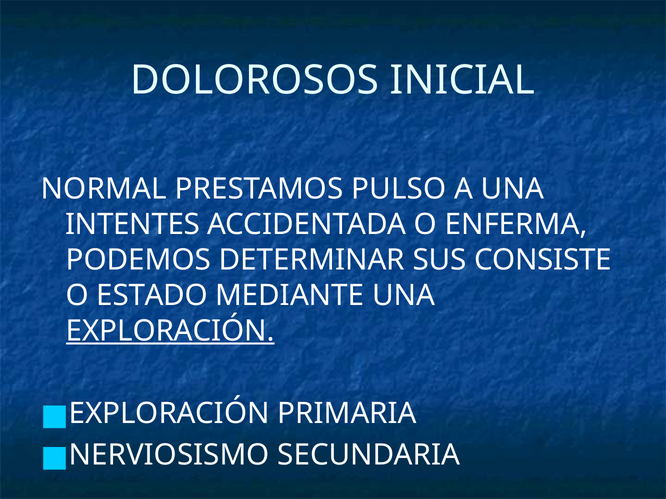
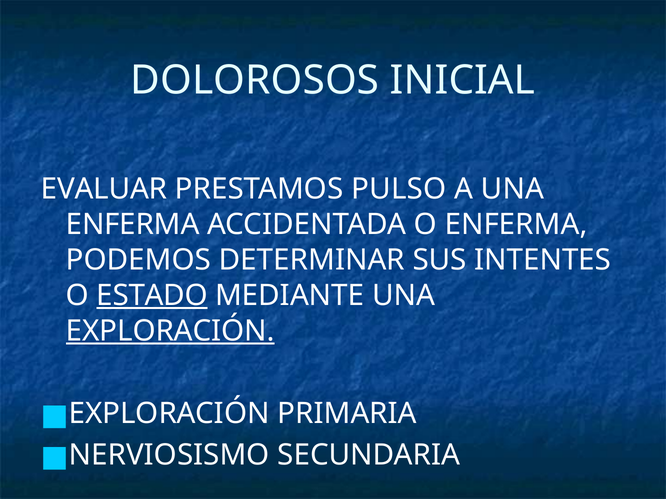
NORMAL: NORMAL -> EVALUAR
INTENTES at (133, 225): INTENTES -> ENFERMA
CONSISTE: CONSISTE -> INTENTES
ESTADO underline: none -> present
